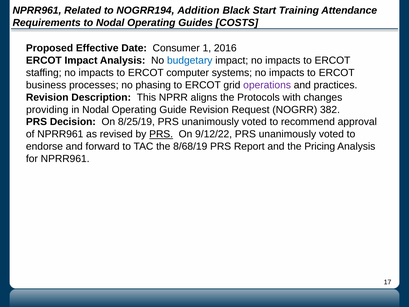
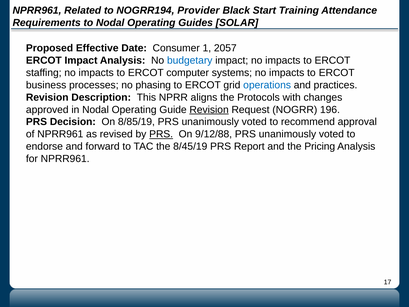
Addition: Addition -> Provider
COSTS: COSTS -> SOLAR
2016: 2016 -> 2057
operations colour: purple -> blue
providing: providing -> approved
Revision at (209, 110) underline: none -> present
382: 382 -> 196
8/25/19: 8/25/19 -> 8/85/19
9/12/22: 9/12/22 -> 9/12/88
8/68/19: 8/68/19 -> 8/45/19
